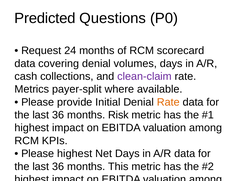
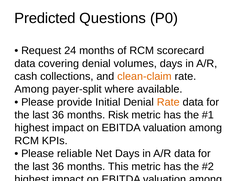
clean-claim colour: purple -> orange
Metrics at (32, 89): Metrics -> Among
Please highest: highest -> reliable
